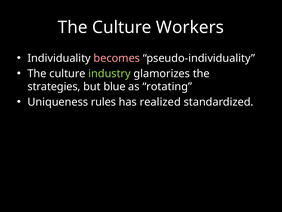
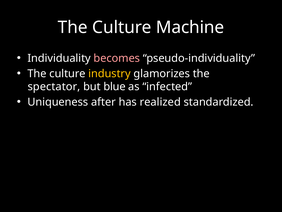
Workers: Workers -> Machine
industry colour: light green -> yellow
strategies: strategies -> spectator
rotating: rotating -> infected
rules: rules -> after
